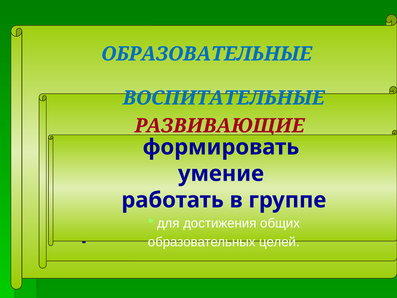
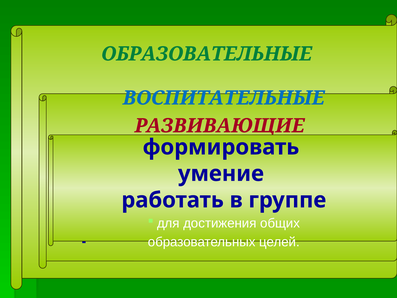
ОБРАЗОВАТЕЛЬНЫЕ colour: blue -> green
